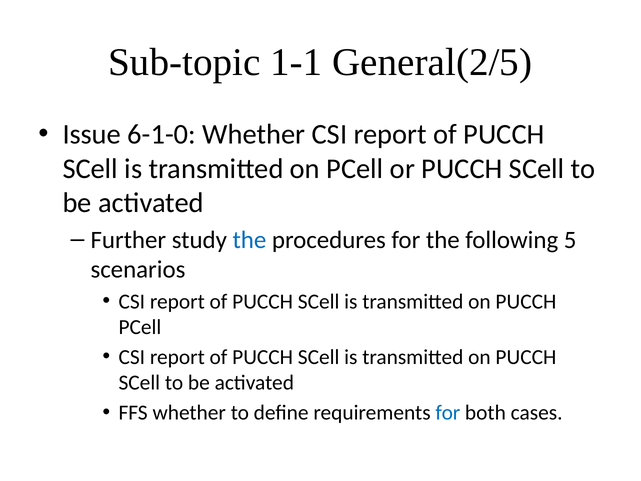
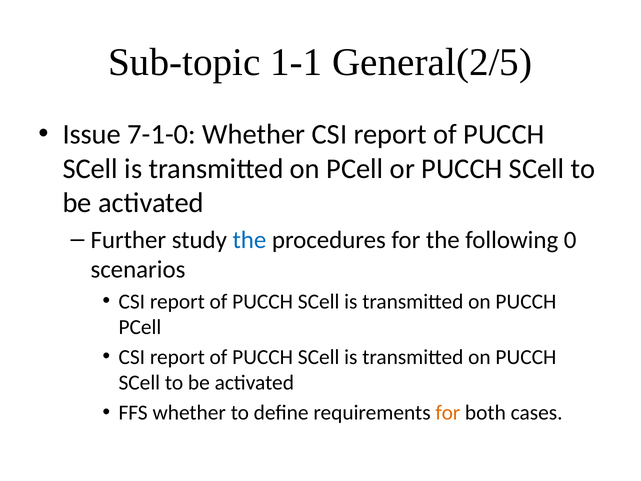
6-1-0: 6-1-0 -> 7-1-0
5: 5 -> 0
for at (448, 412) colour: blue -> orange
